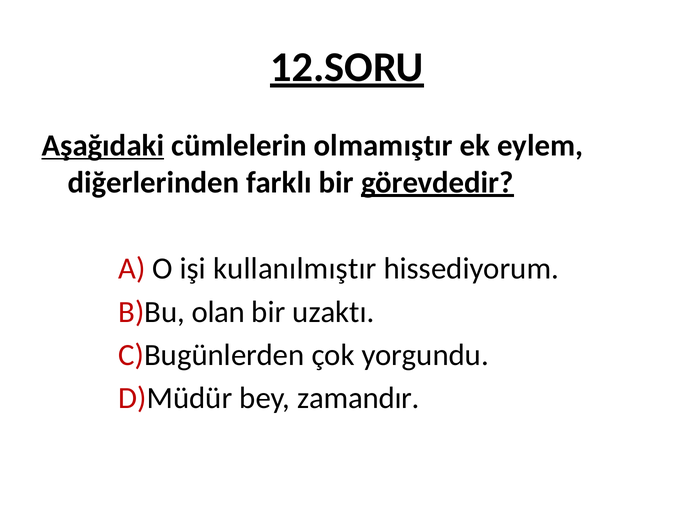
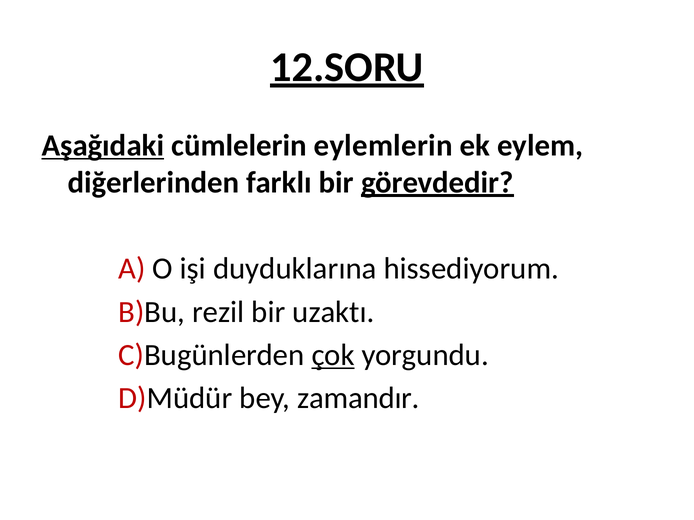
olmamıştır: olmamıştır -> eylemlerin
kullanılmıştır: kullanılmıştır -> duyduklarına
olan: olan -> rezil
çok underline: none -> present
